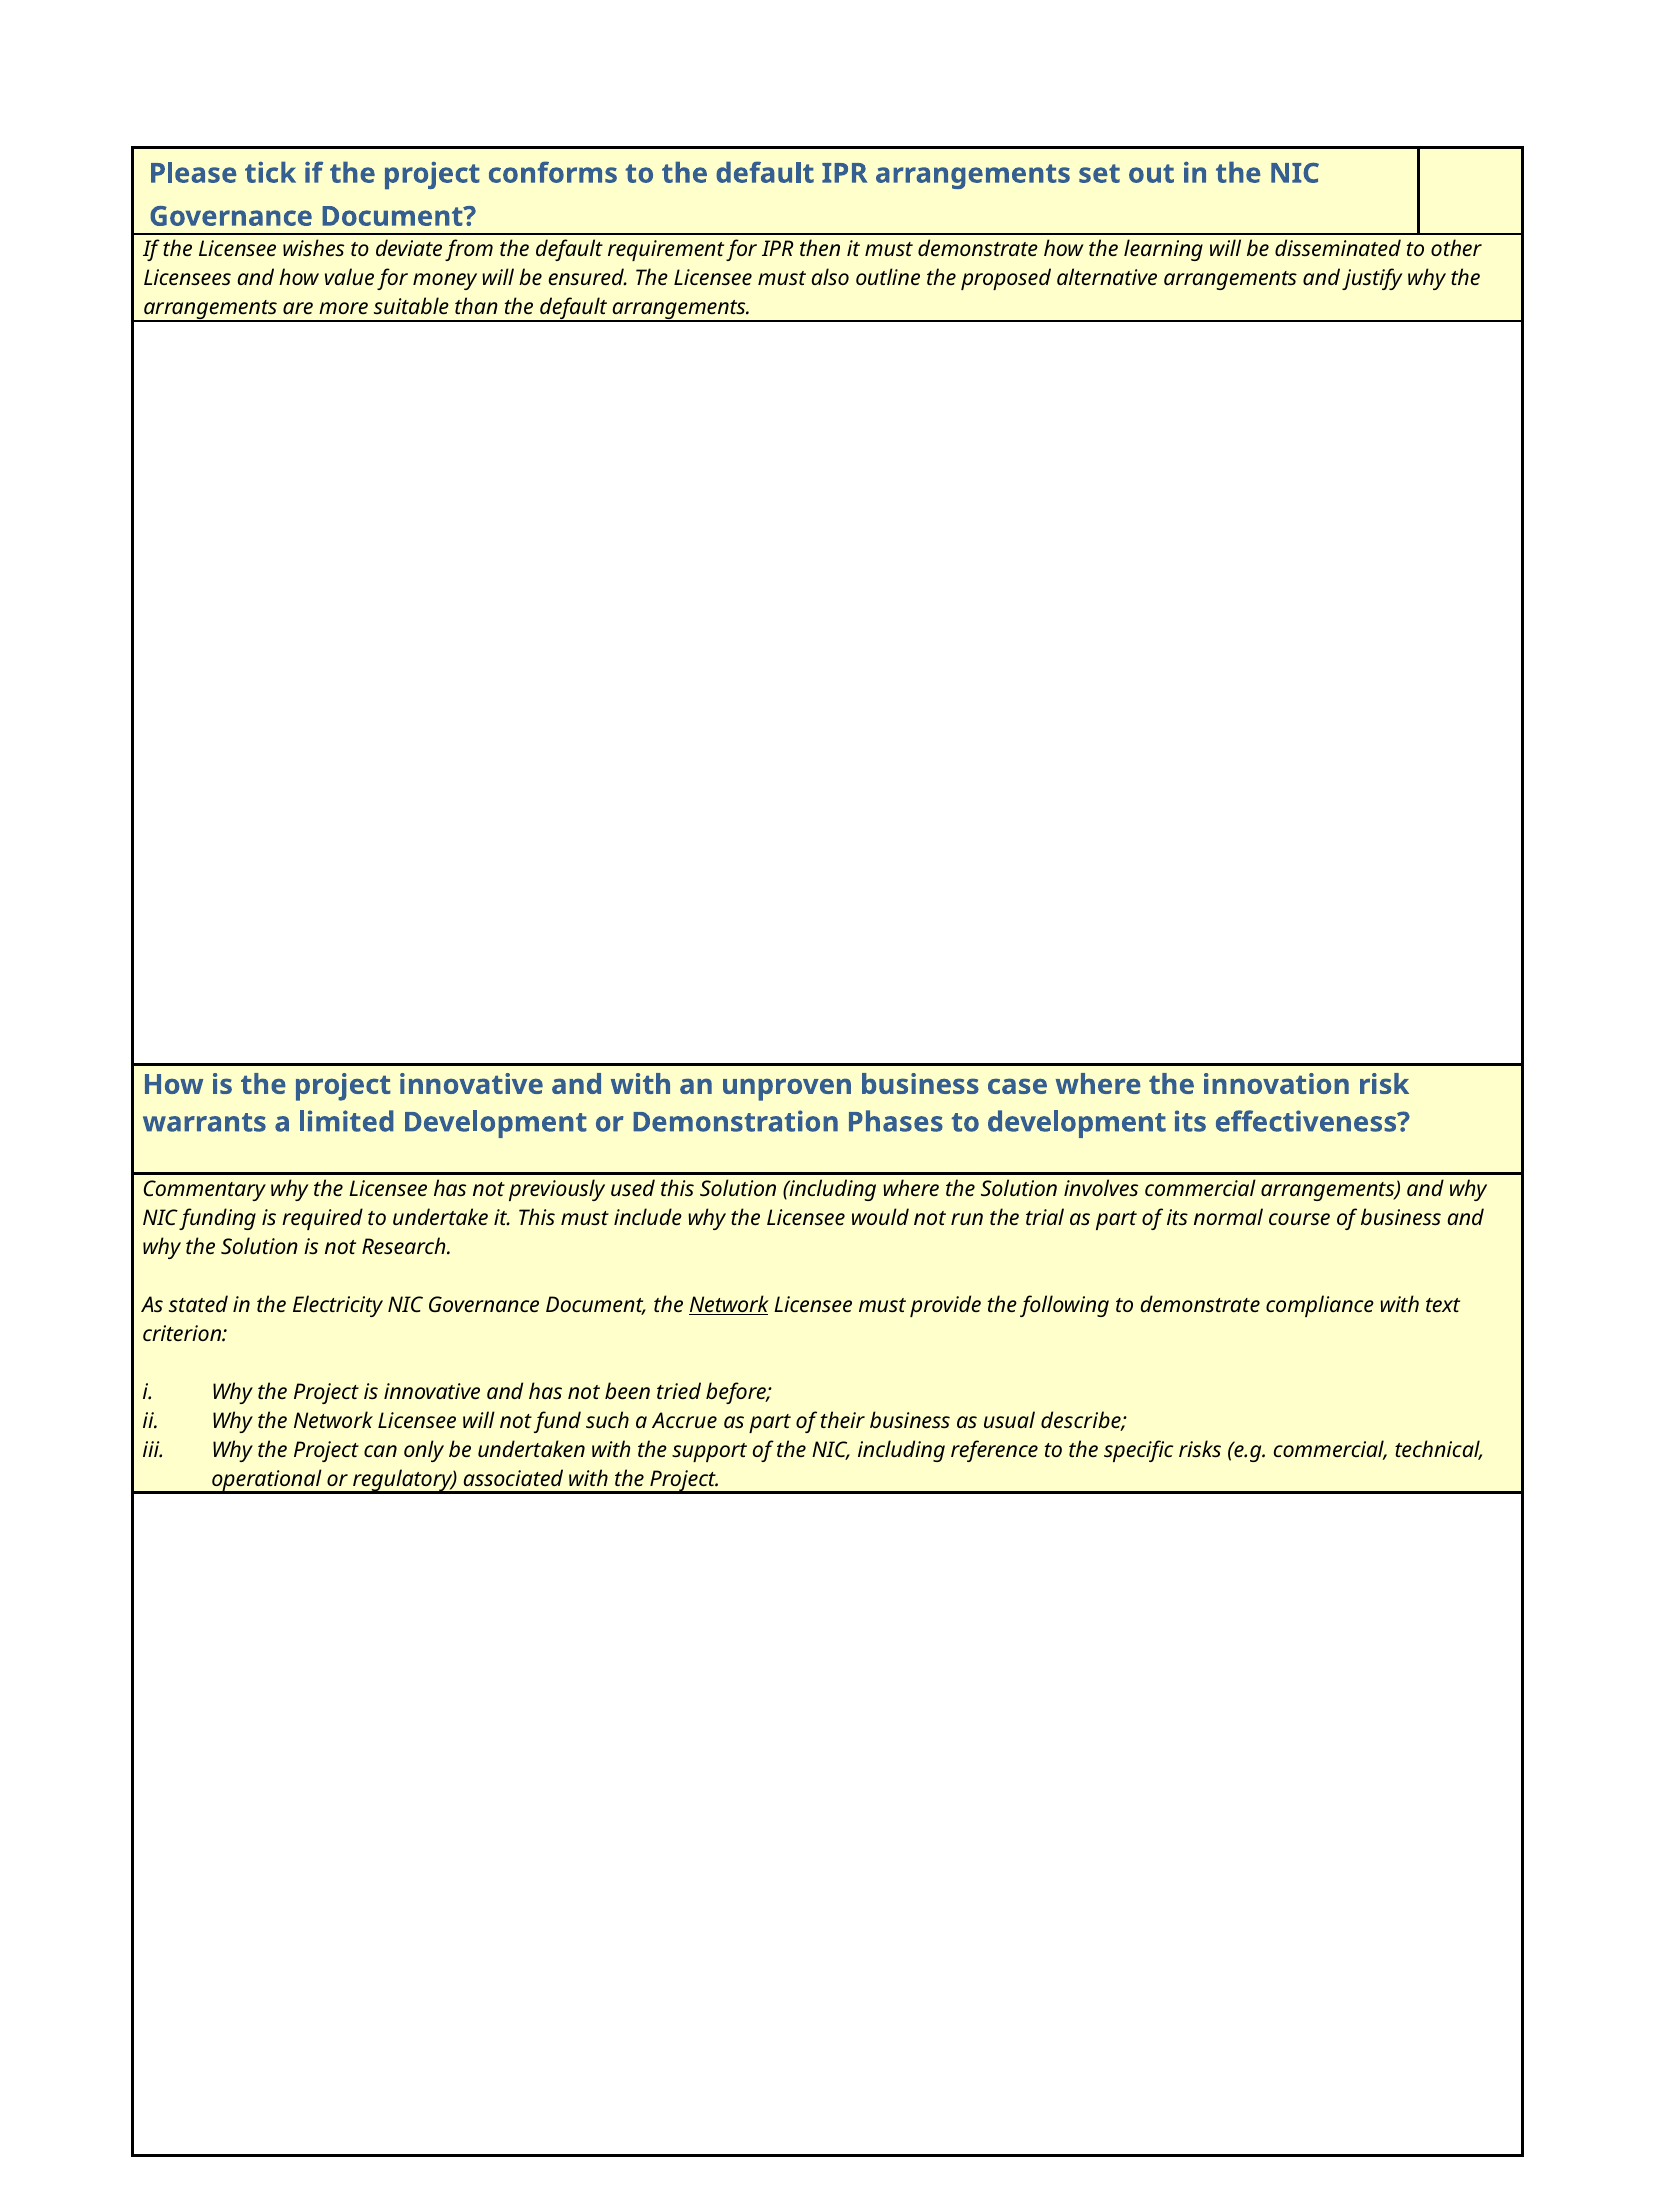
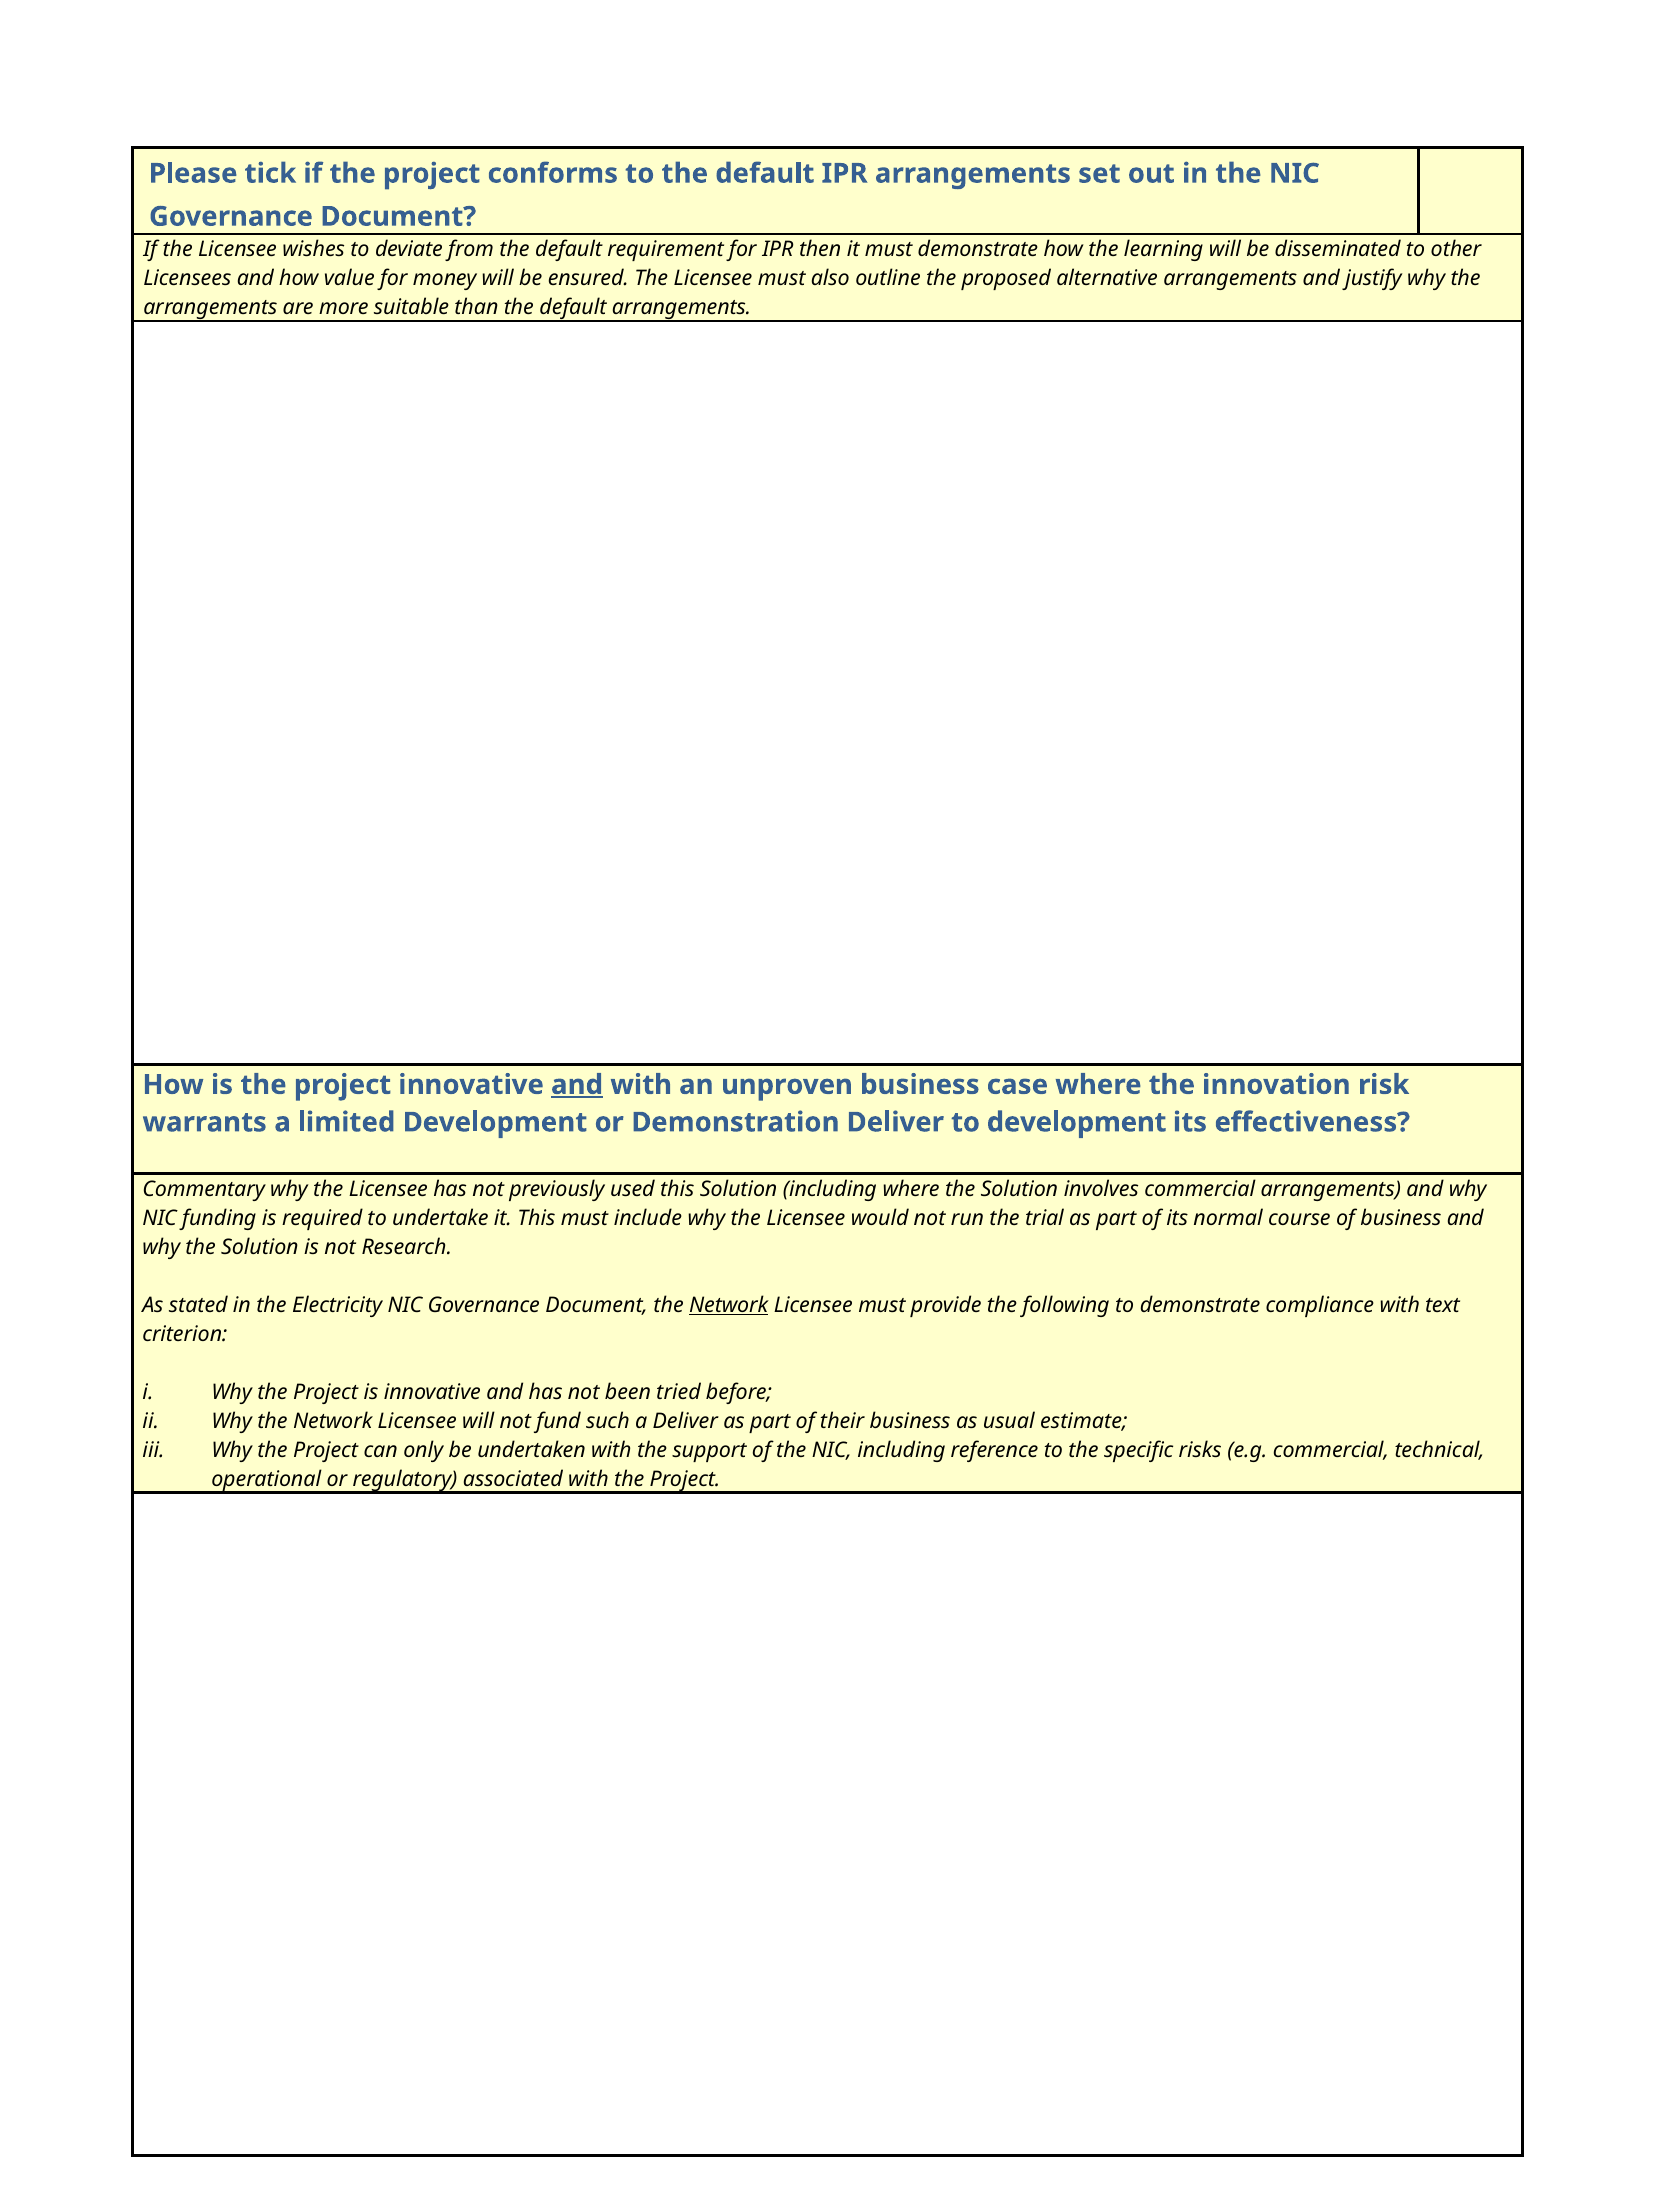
and at (577, 1085) underline: none -> present
Demonstration Phases: Phases -> Deliver
a Accrue: Accrue -> Deliver
describe: describe -> estimate
